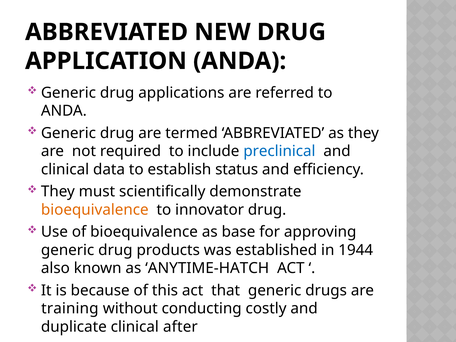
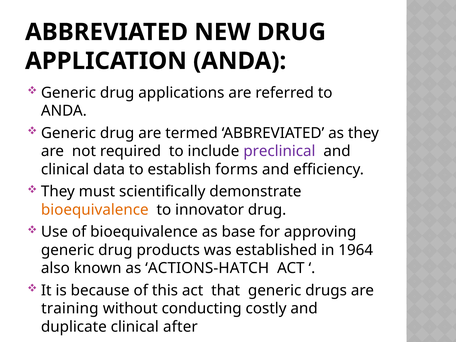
preclinical colour: blue -> purple
status: status -> forms
1944: 1944 -> 1964
ANYTIME-HATCH: ANYTIME-HATCH -> ACTIONS-HATCH
